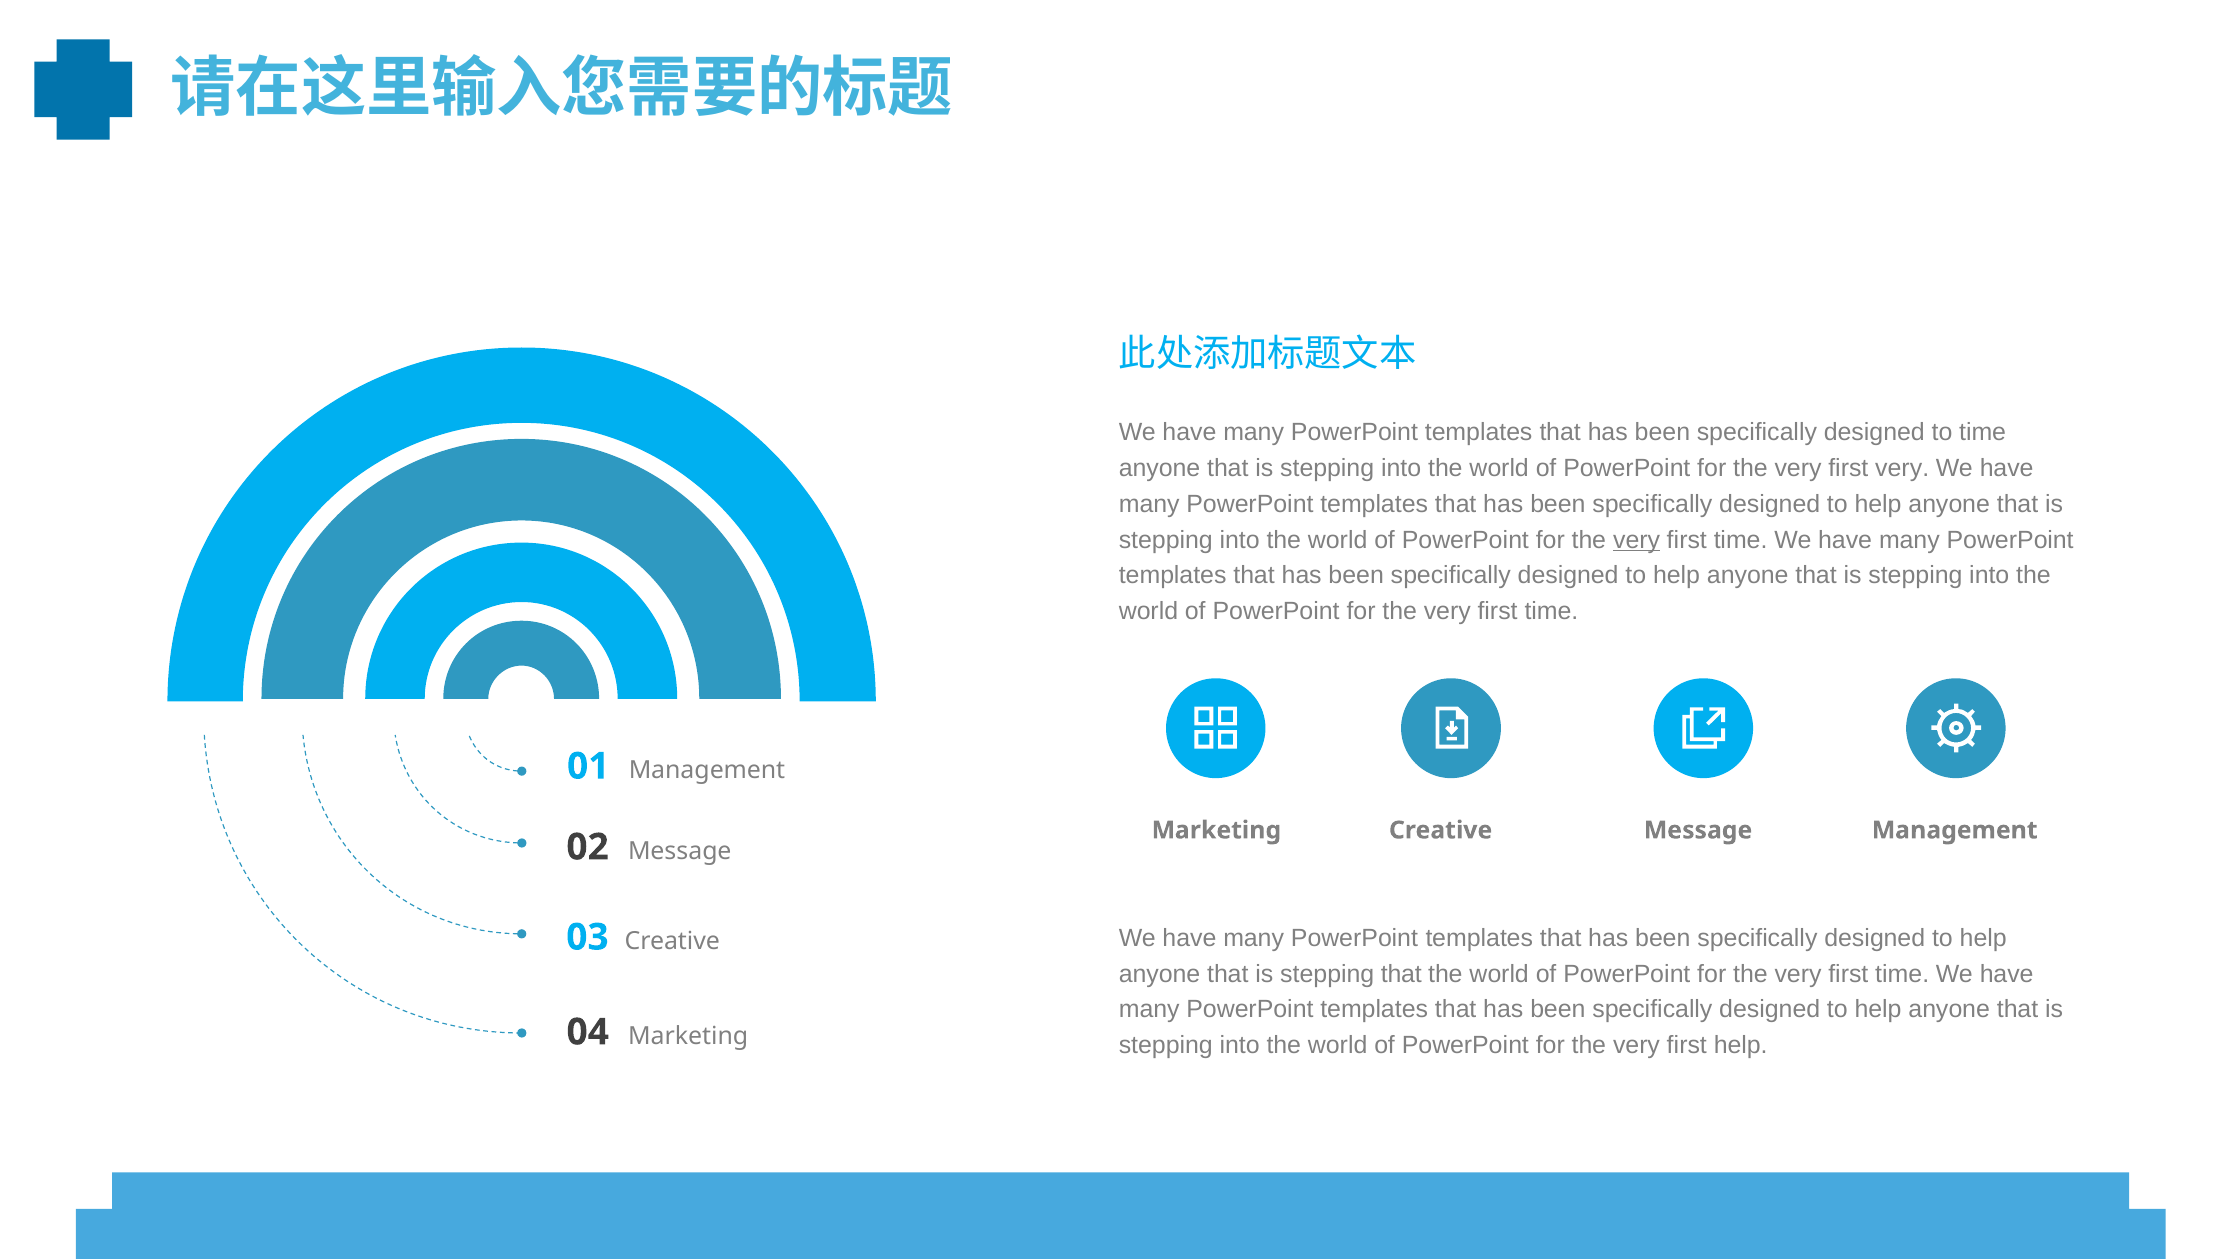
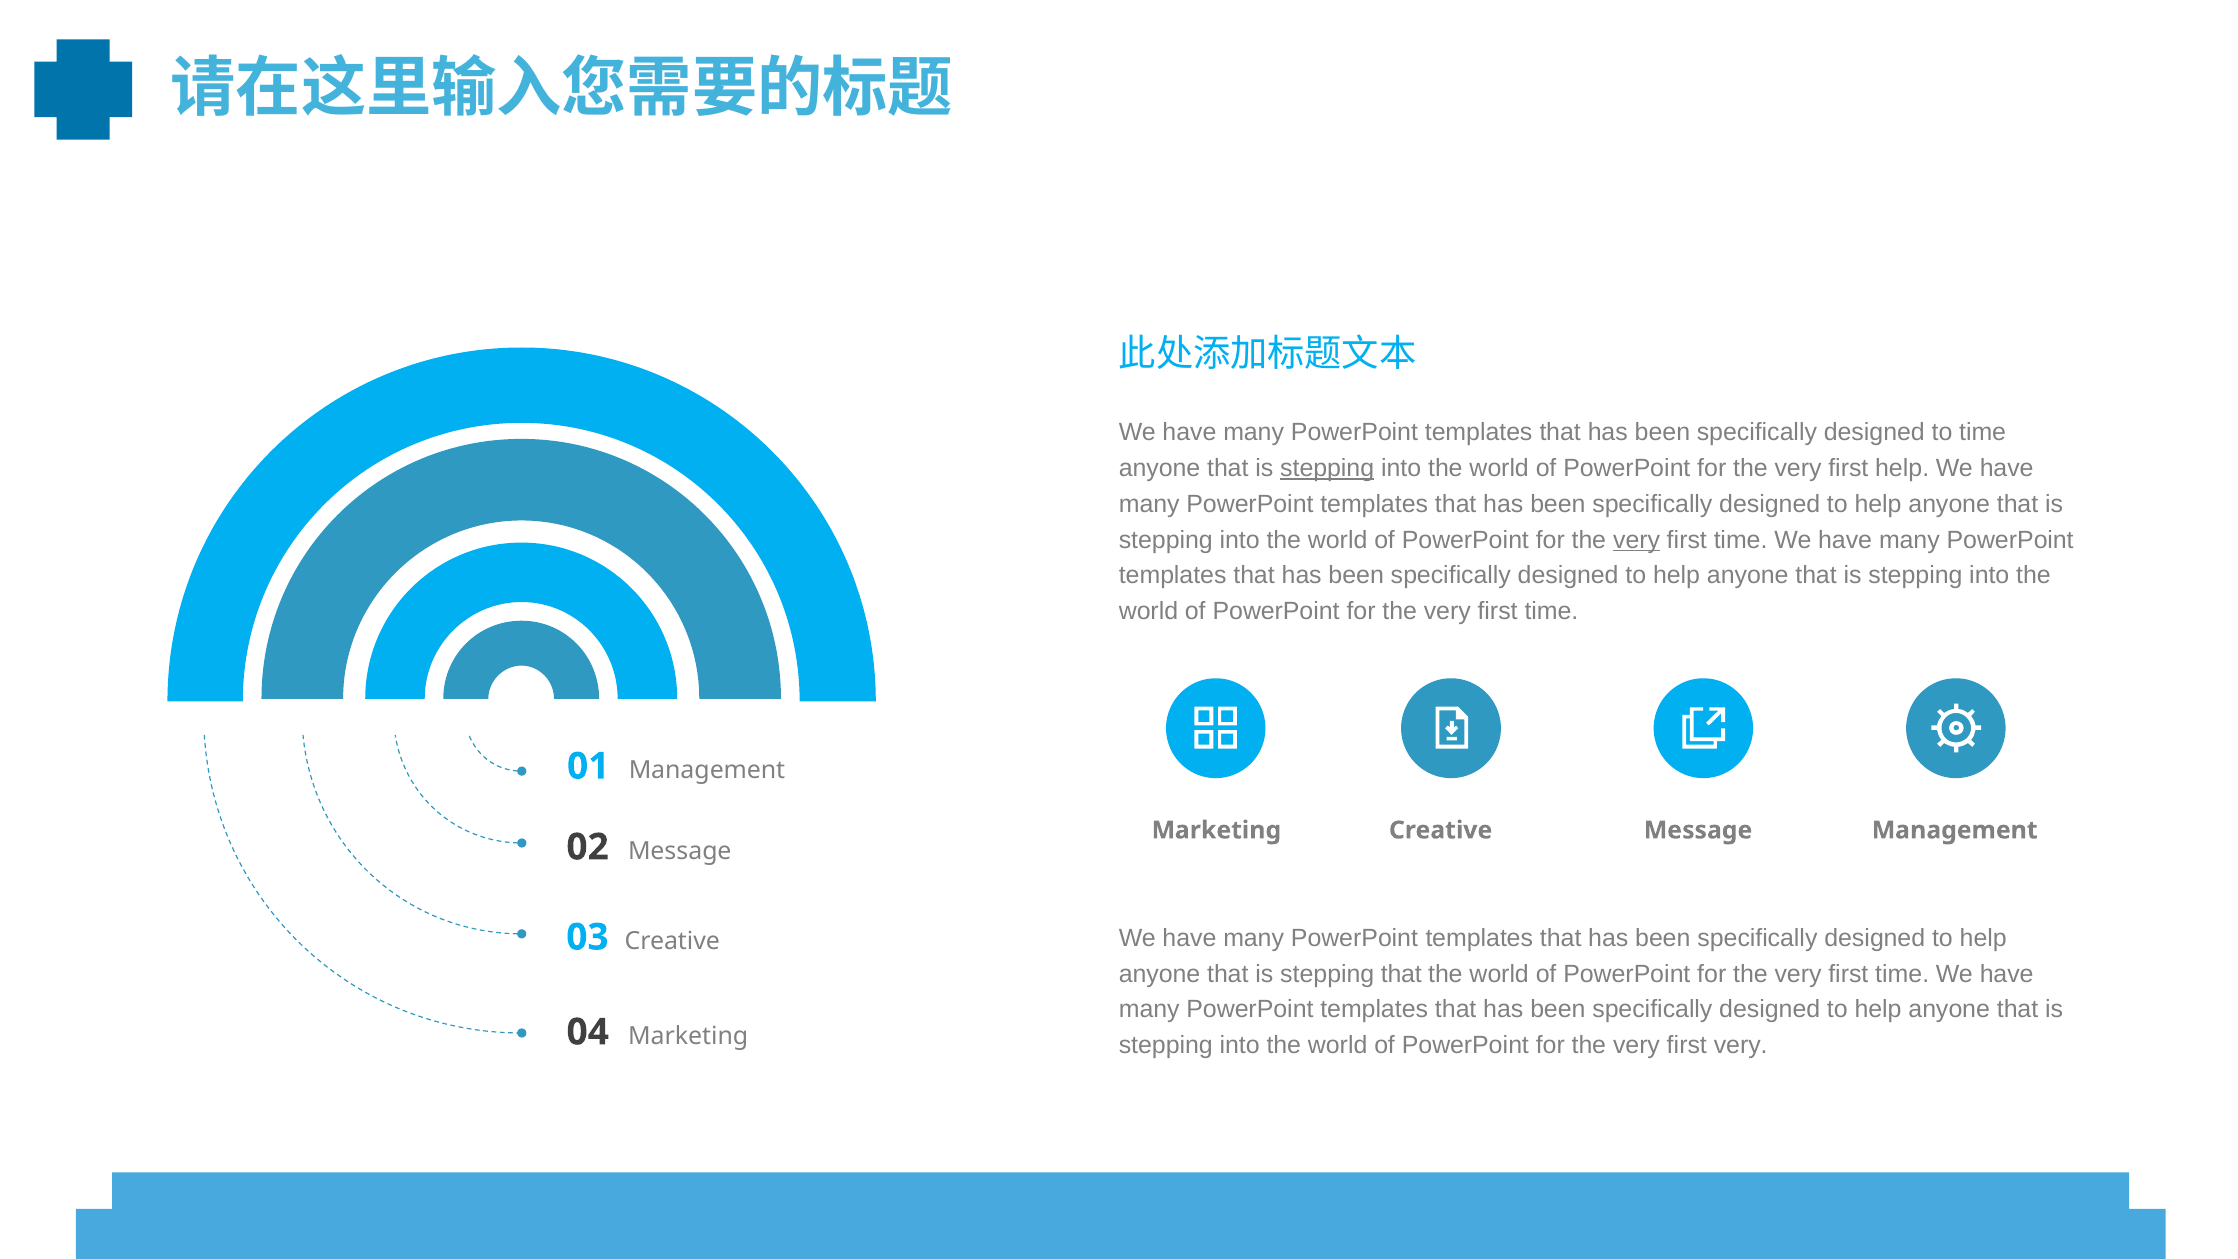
stepping at (1327, 468) underline: none -> present
first very: very -> help
first help: help -> very
